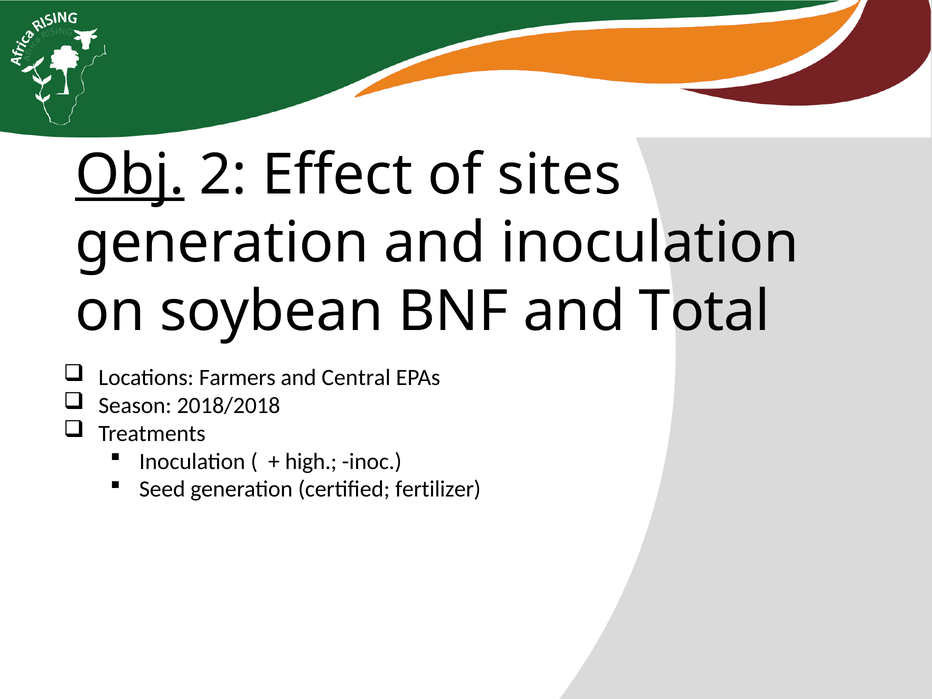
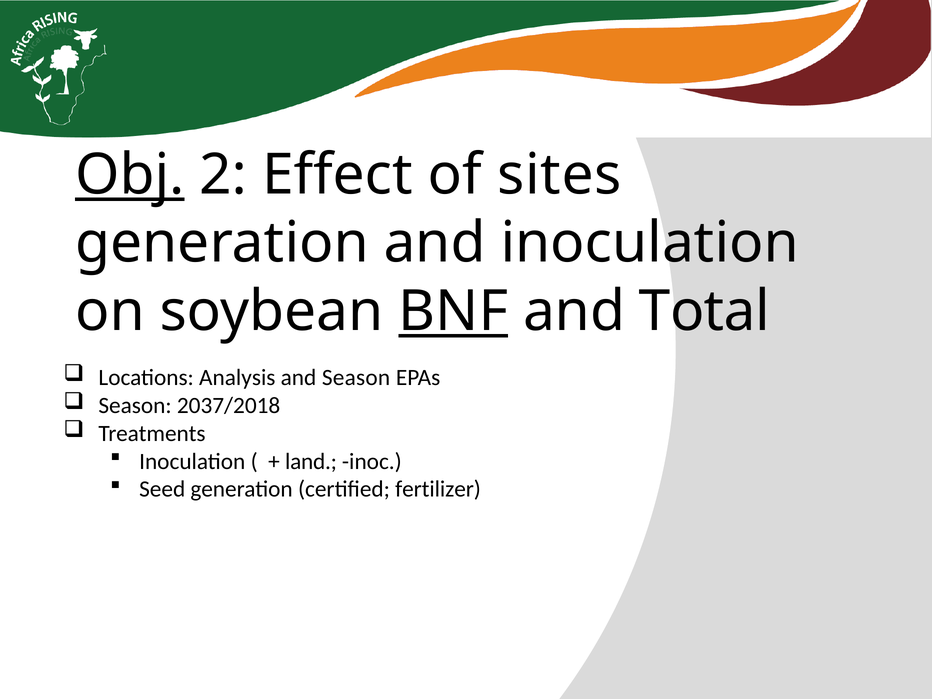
BNF underline: none -> present
Farmers: Farmers -> Analysis
and Central: Central -> Season
2018/2018: 2018/2018 -> 2037/2018
high: high -> land
